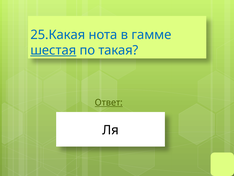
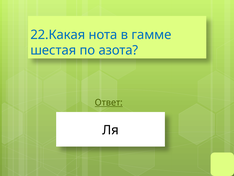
25.Какая: 25.Какая -> 22.Какая
шестая underline: present -> none
такая: такая -> азота
